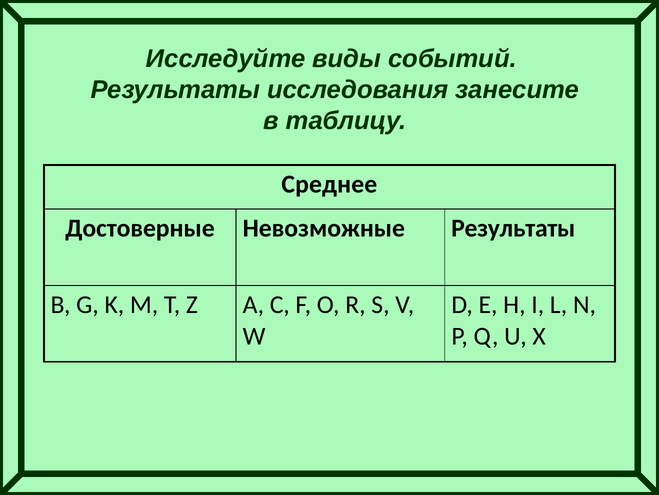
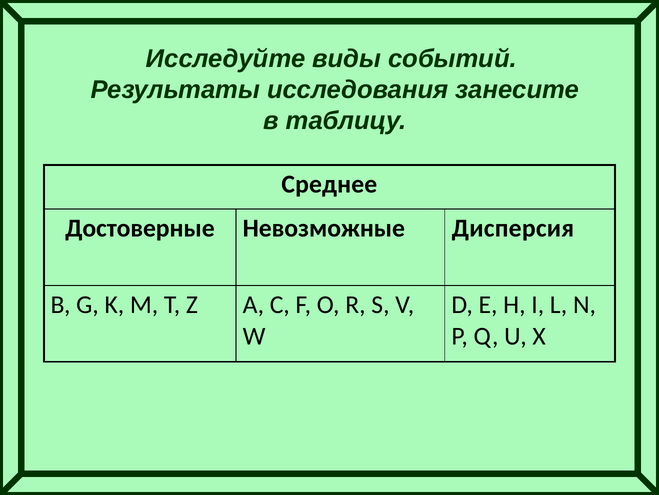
Невозможные Результаты: Результаты -> Дисперсия
